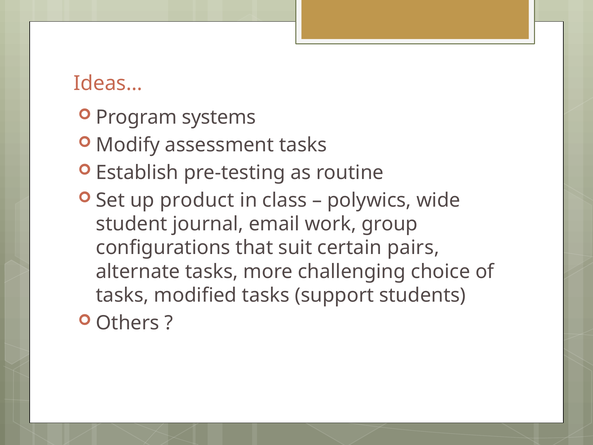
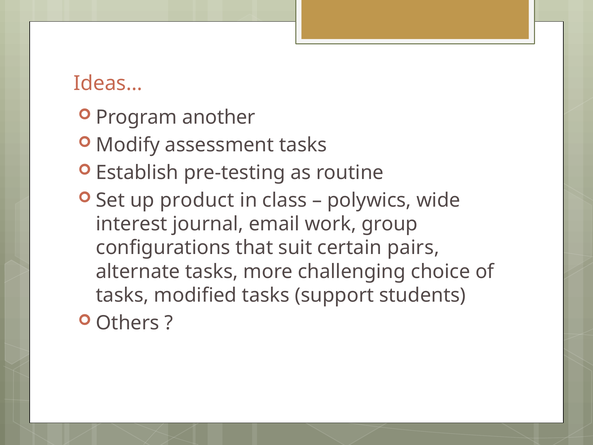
systems: systems -> another
student: student -> interest
